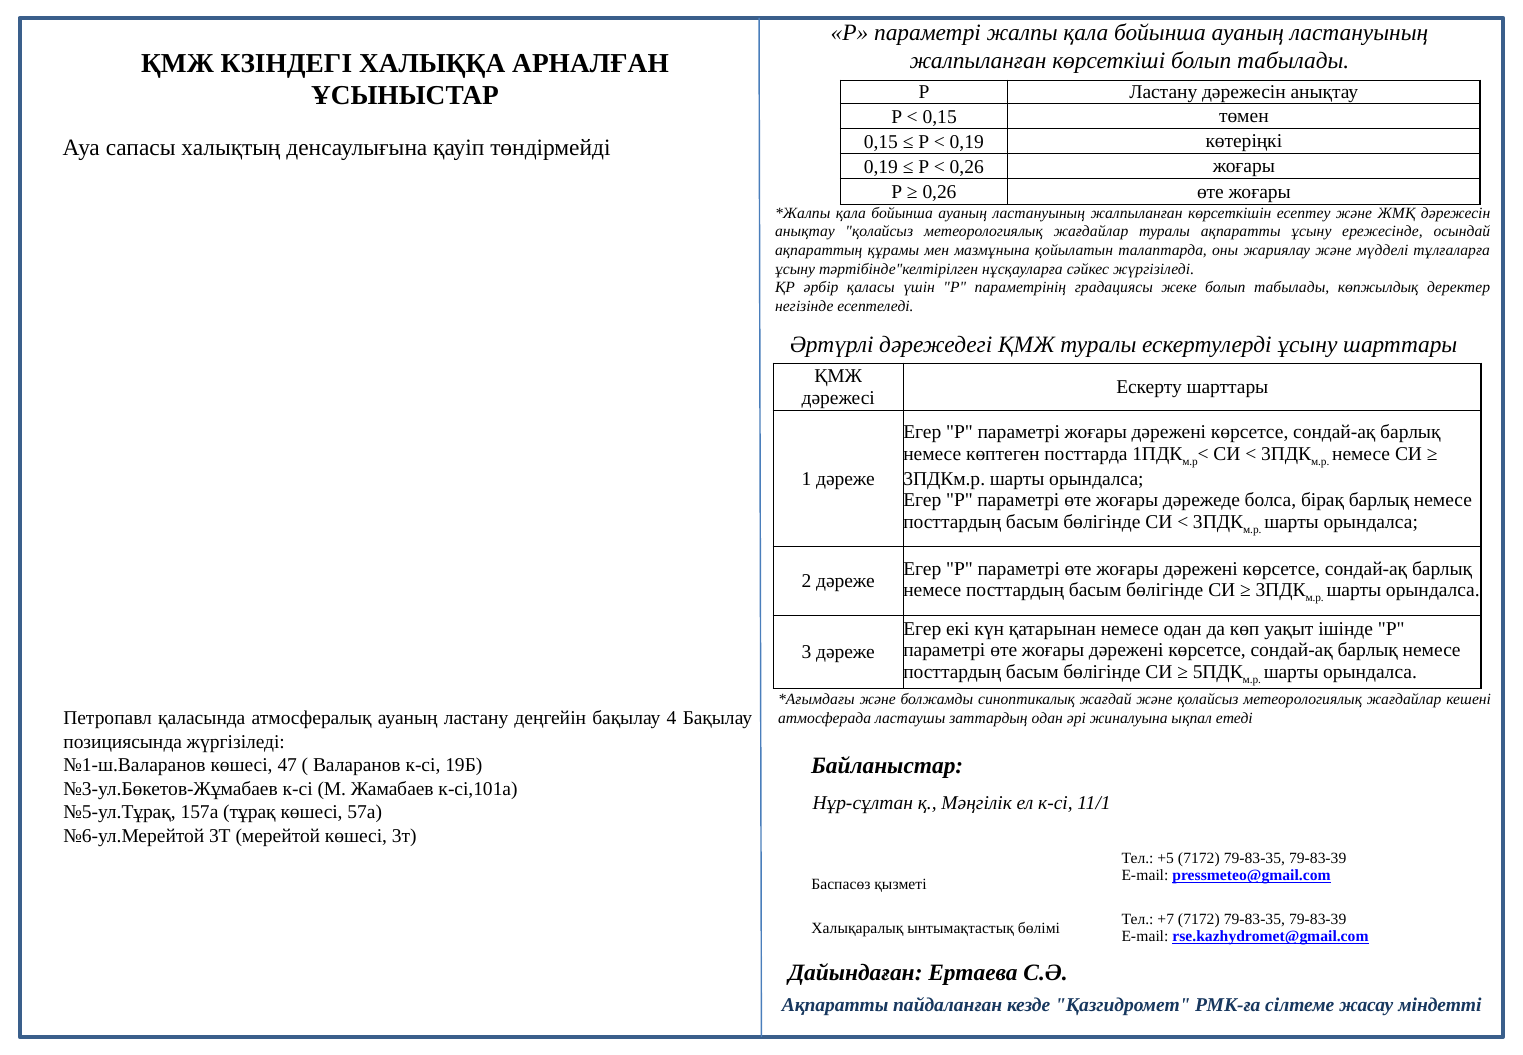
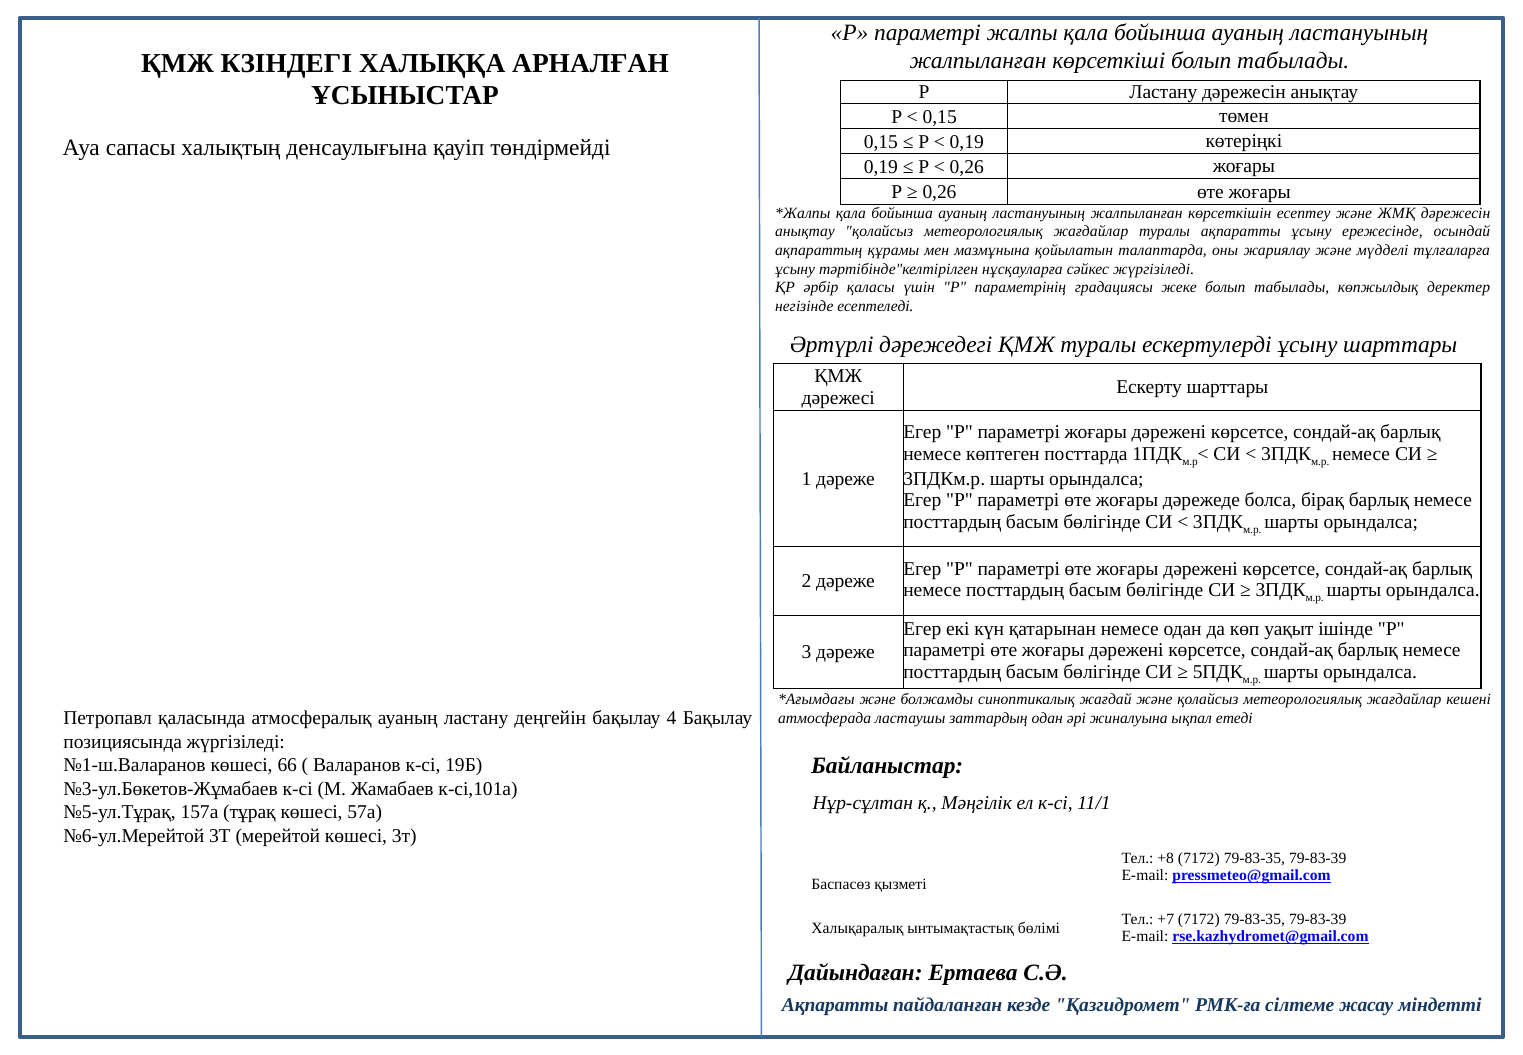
47: 47 -> 66
+5: +5 -> +8
